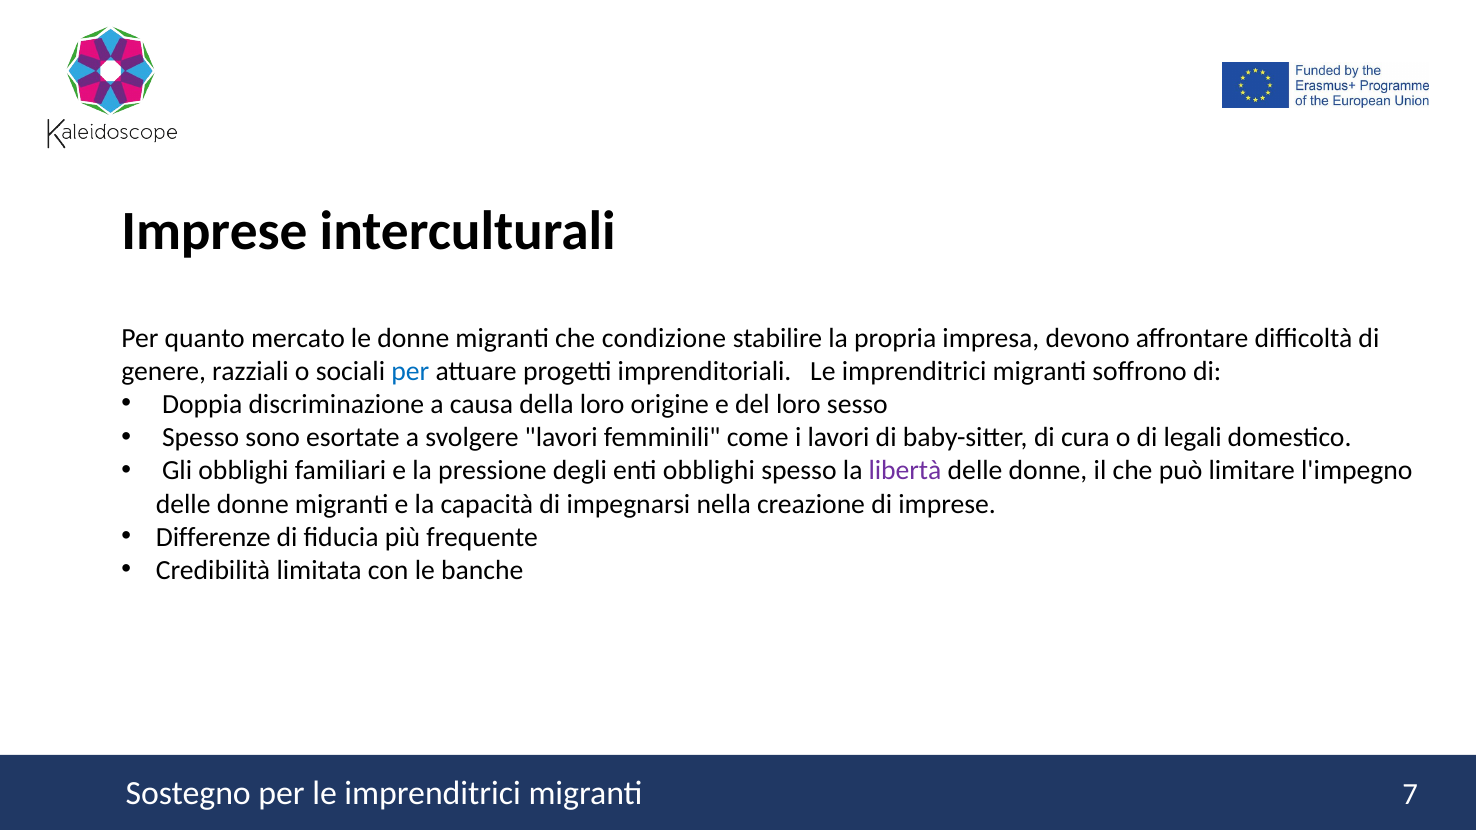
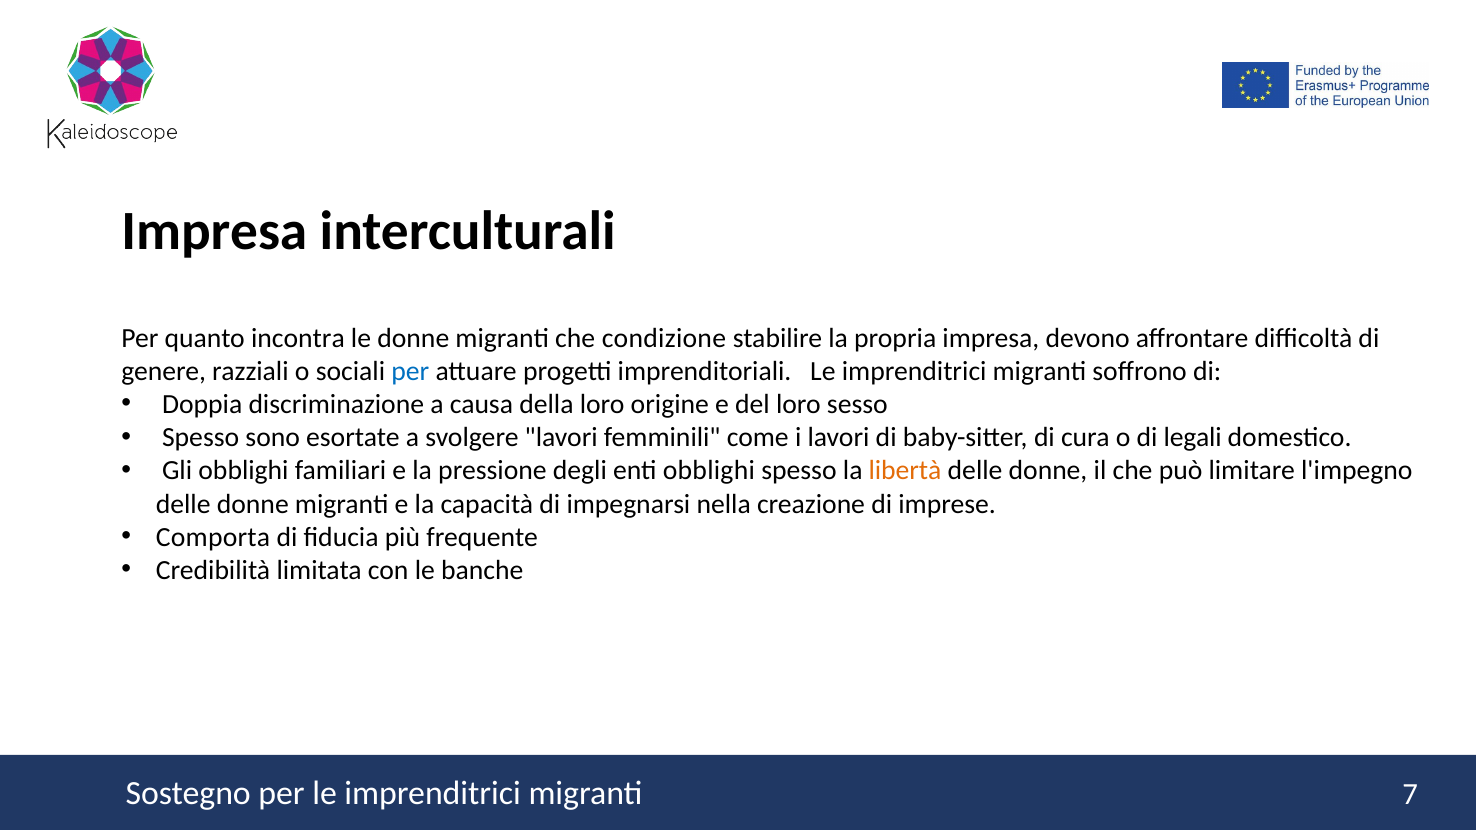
Imprese at (214, 232): Imprese -> Impresa
mercato: mercato -> incontra
libertà colour: purple -> orange
Differenze: Differenze -> Comporta
